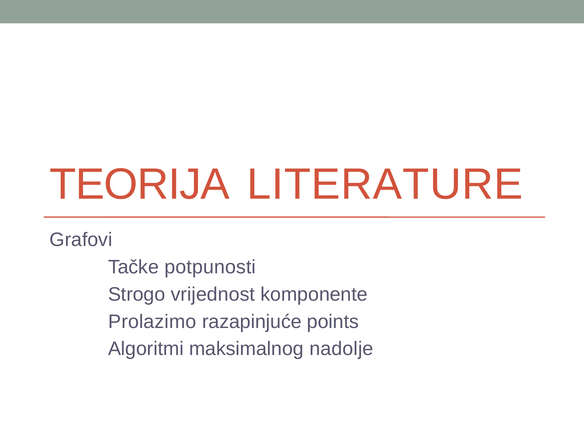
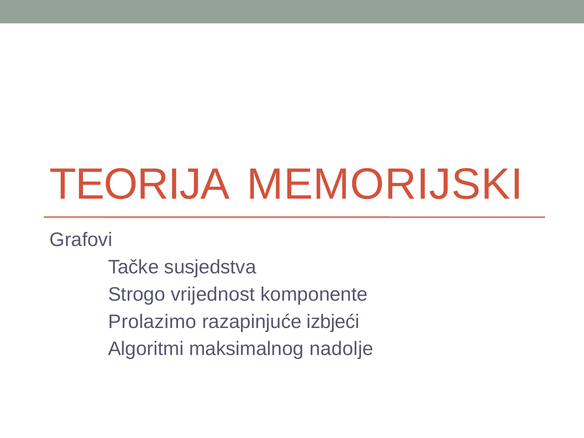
LITERATURE: LITERATURE -> MEMORIJSKI
potpunosti: potpunosti -> susjedstva
points: points -> izbjeći
